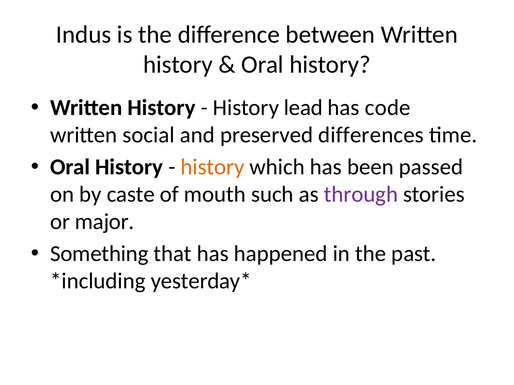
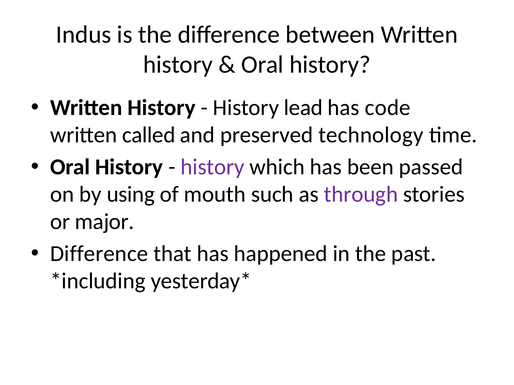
social: social -> called
differences: differences -> technology
history at (213, 167) colour: orange -> purple
caste: caste -> using
Something at (99, 254): Something -> Difference
